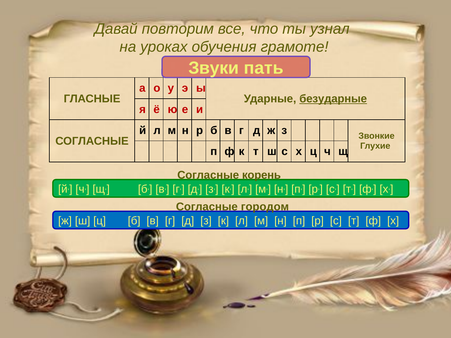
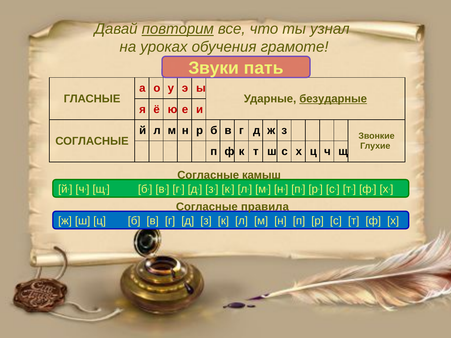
повторим underline: none -> present
корень: корень -> камыш
городом: городом -> правила
